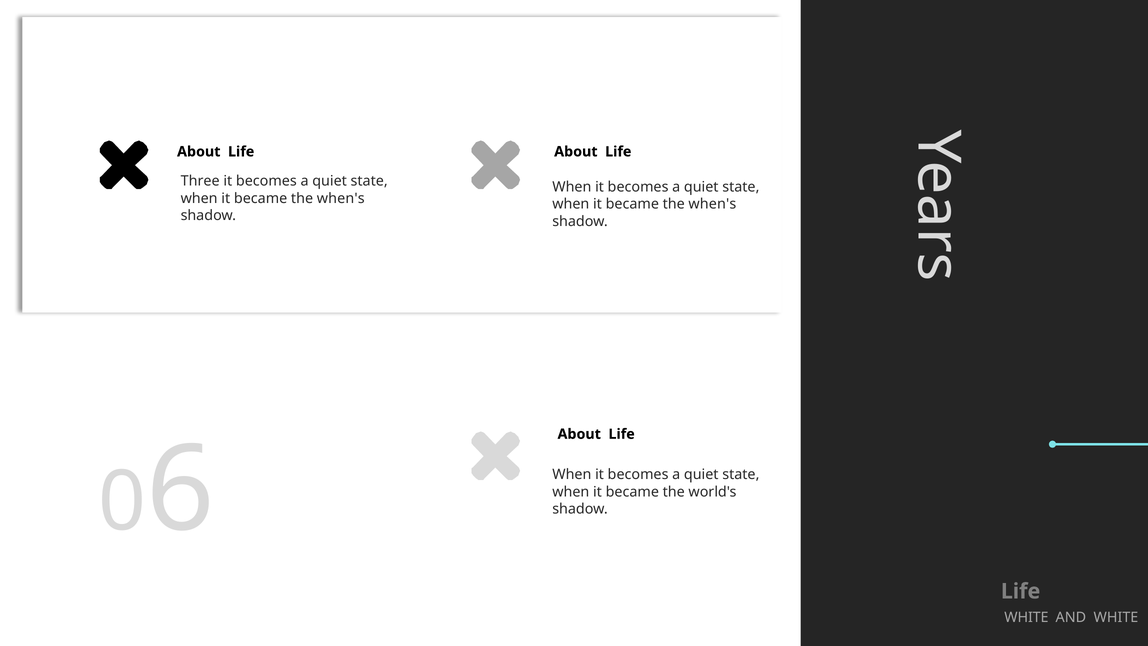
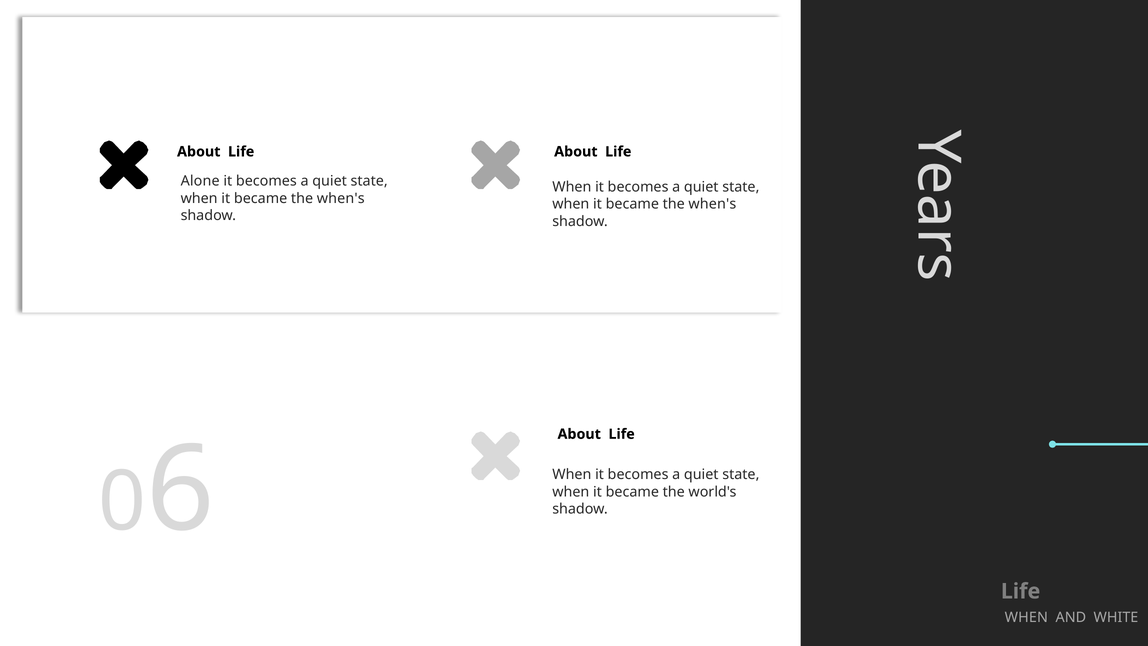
Three: Three -> Alone
WHITE at (1026, 617): WHITE -> WHEN
